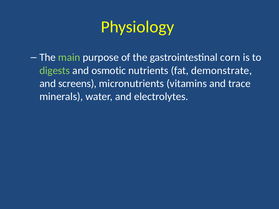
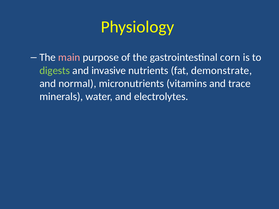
main colour: light green -> pink
osmotic: osmotic -> invasive
screens: screens -> normal
